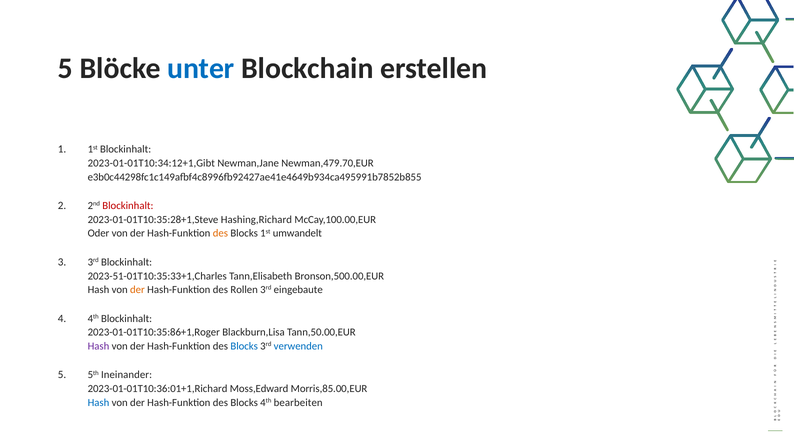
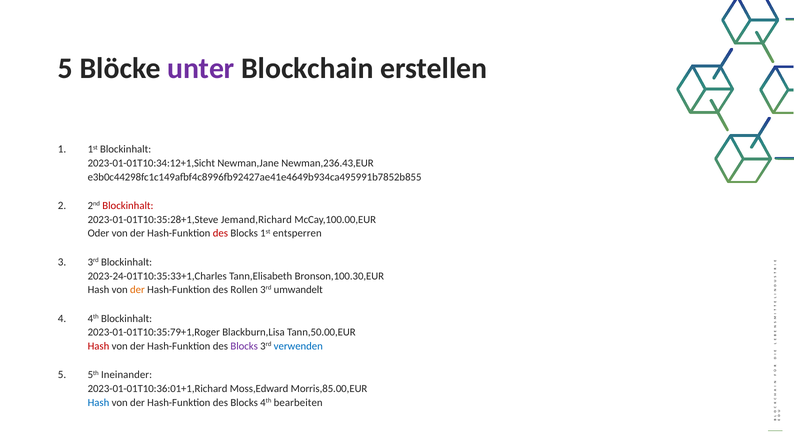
unter colour: blue -> purple
2023-01-01T10:34:12+1,Gibt: 2023-01-01T10:34:12+1,Gibt -> 2023-01-01T10:34:12+1,Sicht
Newman,479.70,EUR: Newman,479.70,EUR -> Newman,236.43,EUR
Hashing,Richard: Hashing,Richard -> Jemand,Richard
des at (220, 233) colour: orange -> red
umwandelt: umwandelt -> entsperren
2023-51-01T10:35:33+1,Charles: 2023-51-01T10:35:33+1,Charles -> 2023-24-01T10:35:33+1,Charles
Bronson,500.00,EUR: Bronson,500.00,EUR -> Bronson,100.30,EUR
eingebaute: eingebaute -> umwandelt
2023-01-01T10:35:86+1,Roger: 2023-01-01T10:35:86+1,Roger -> 2023-01-01T10:35:79+1,Roger
Hash at (98, 346) colour: purple -> red
Blocks at (244, 346) colour: blue -> purple
